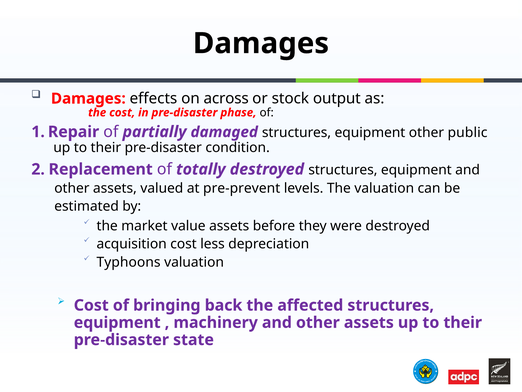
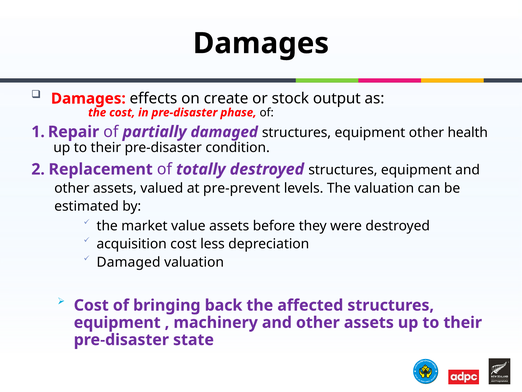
across: across -> create
public: public -> health
Typhoons at (129, 262): Typhoons -> Damaged
